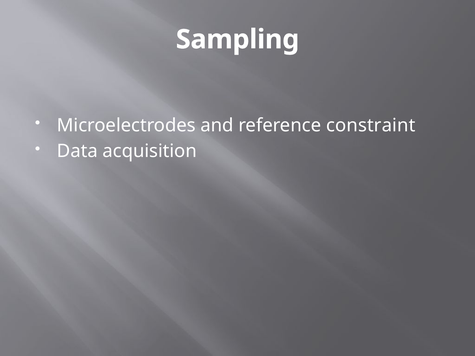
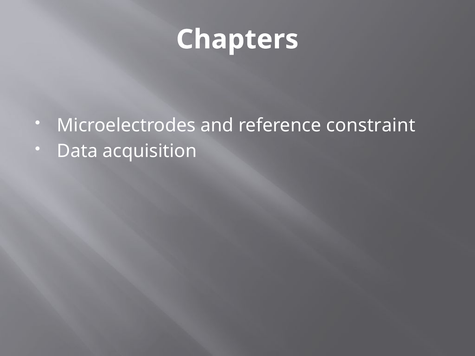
Sampling: Sampling -> Chapters
